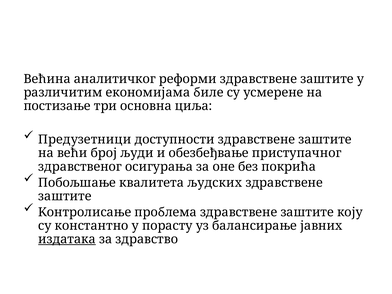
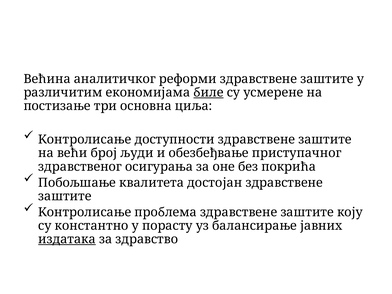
биле underline: none -> present
Предузетници at (85, 140): Предузетници -> Kонтролисање
људских: људских -> достојан
